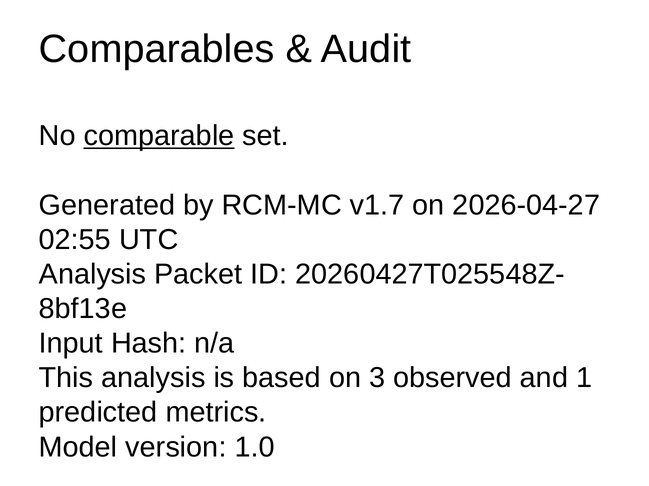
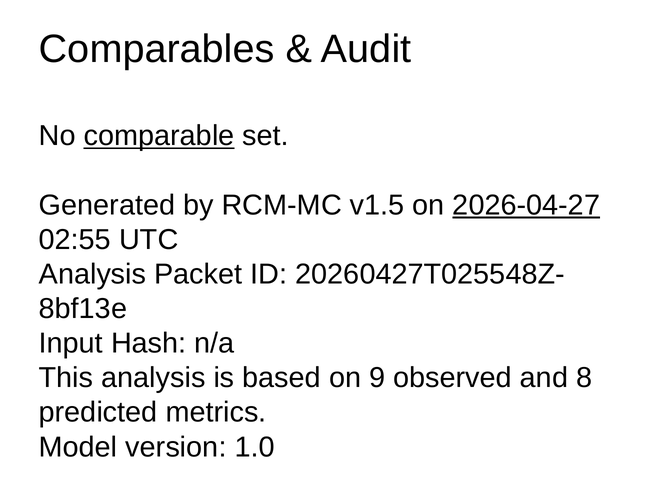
v1.7: v1.7 -> v1.5
2026-04-27 underline: none -> present
3: 3 -> 9
1: 1 -> 8
